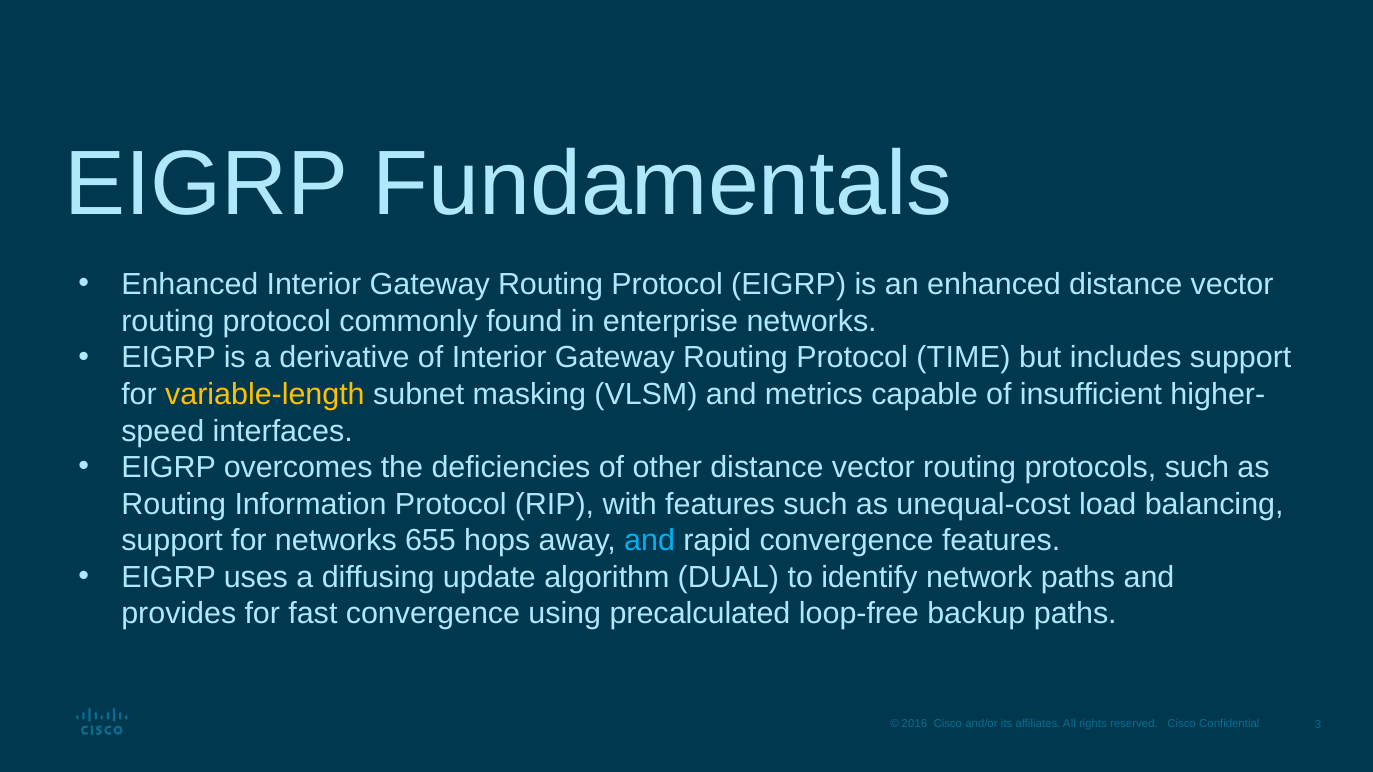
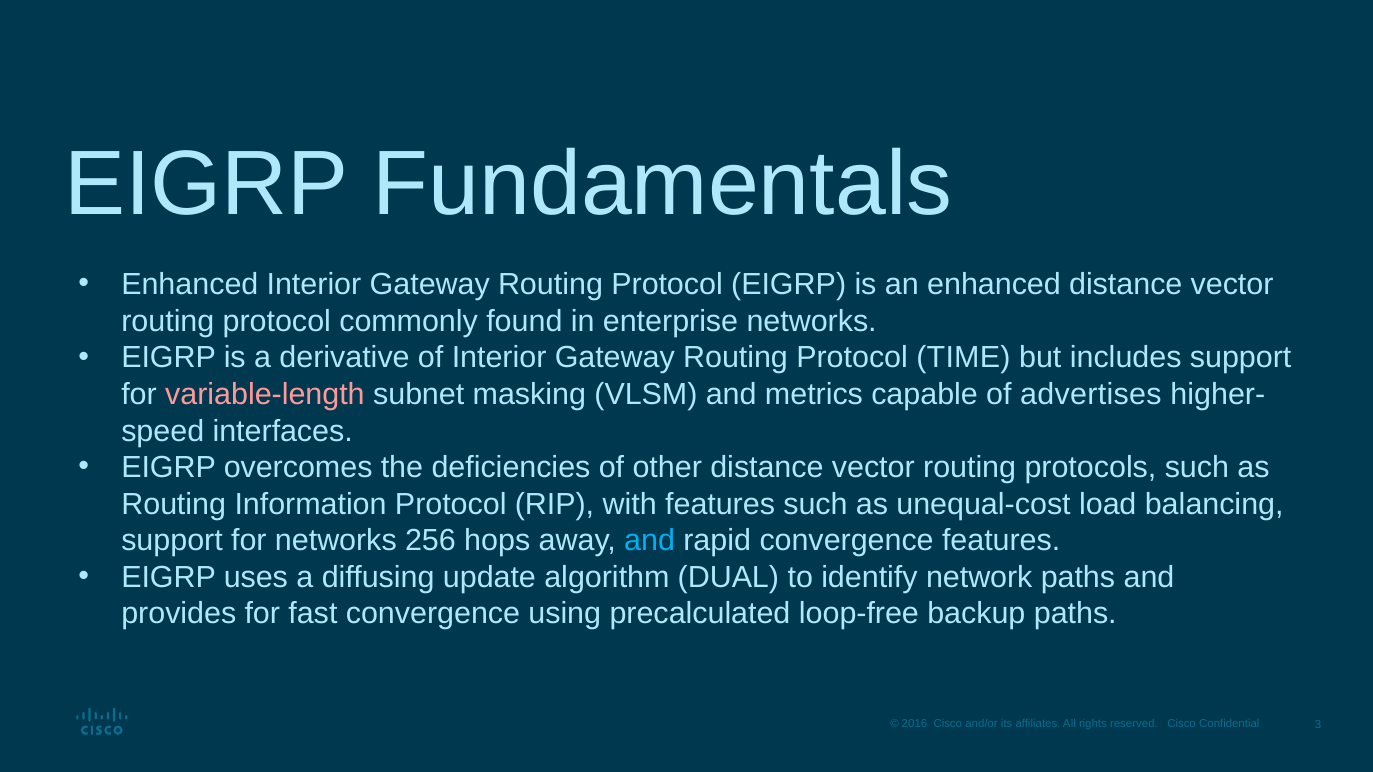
variable-length colour: yellow -> pink
insufficient: insufficient -> advertises
655: 655 -> 256
